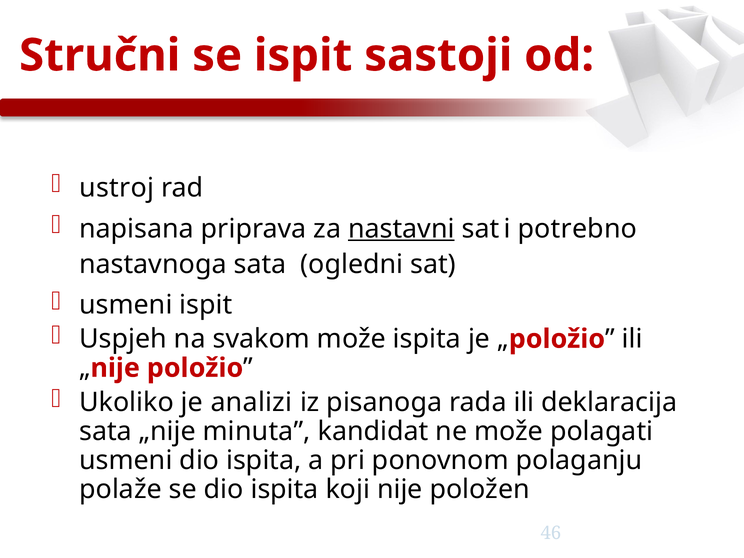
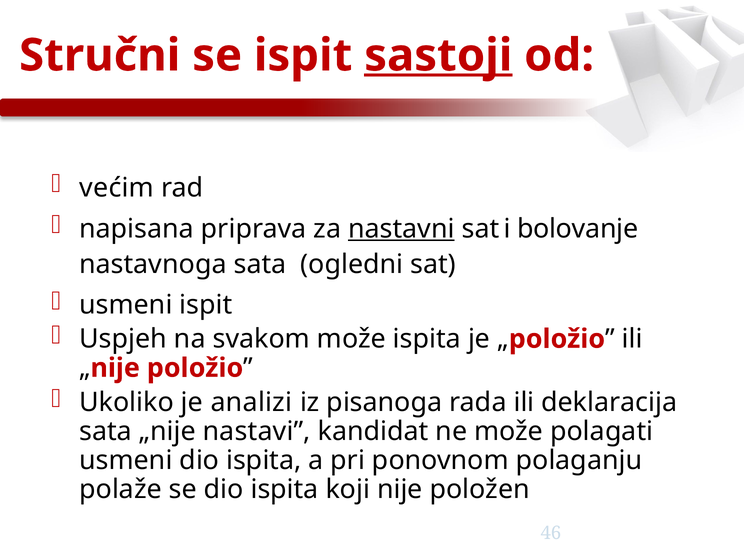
sastoji underline: none -> present
ustroj: ustroj -> većim
potrebno: potrebno -> bolovanje
minuta: minuta -> nastavi
